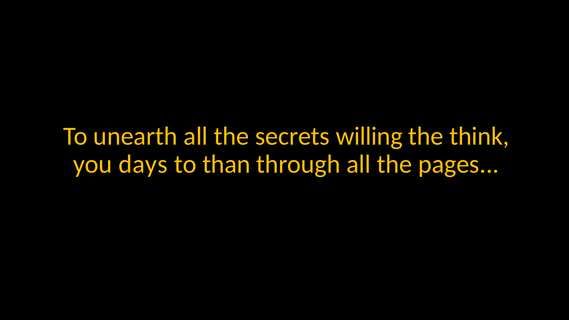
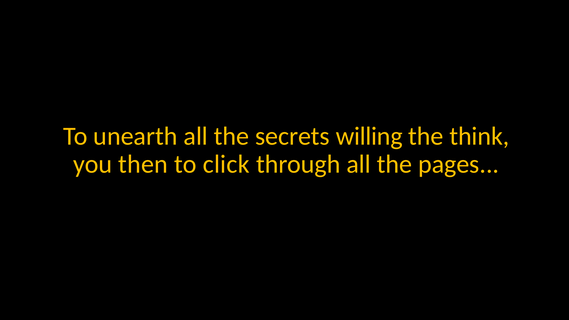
days: days -> then
than: than -> click
